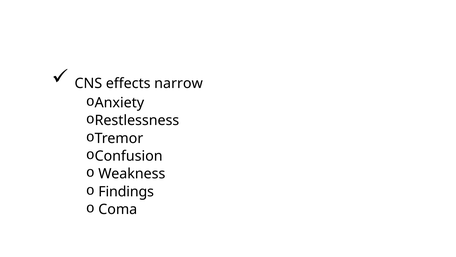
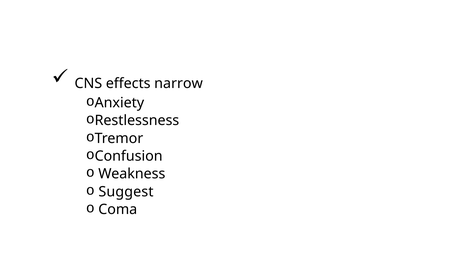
Findings: Findings -> Suggest
